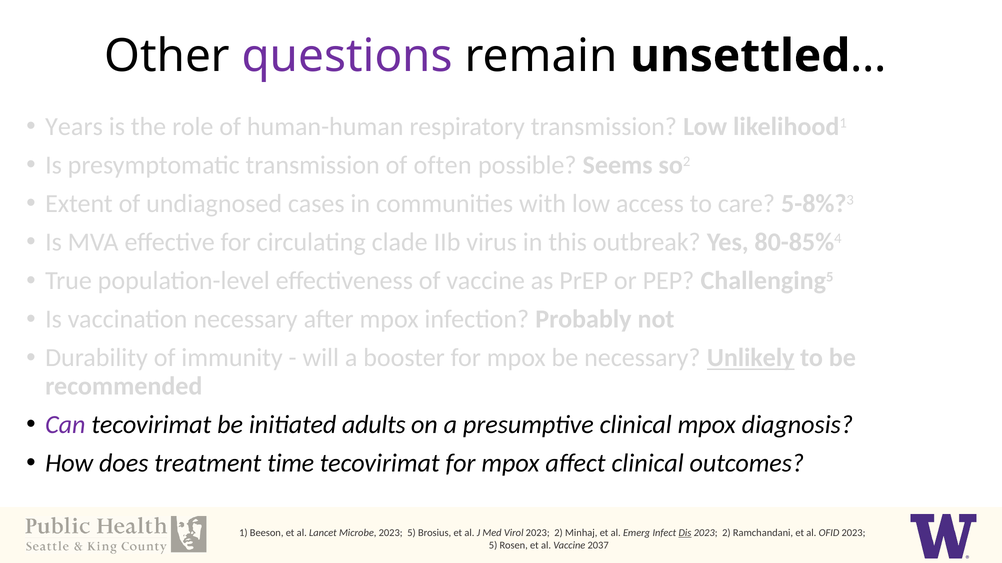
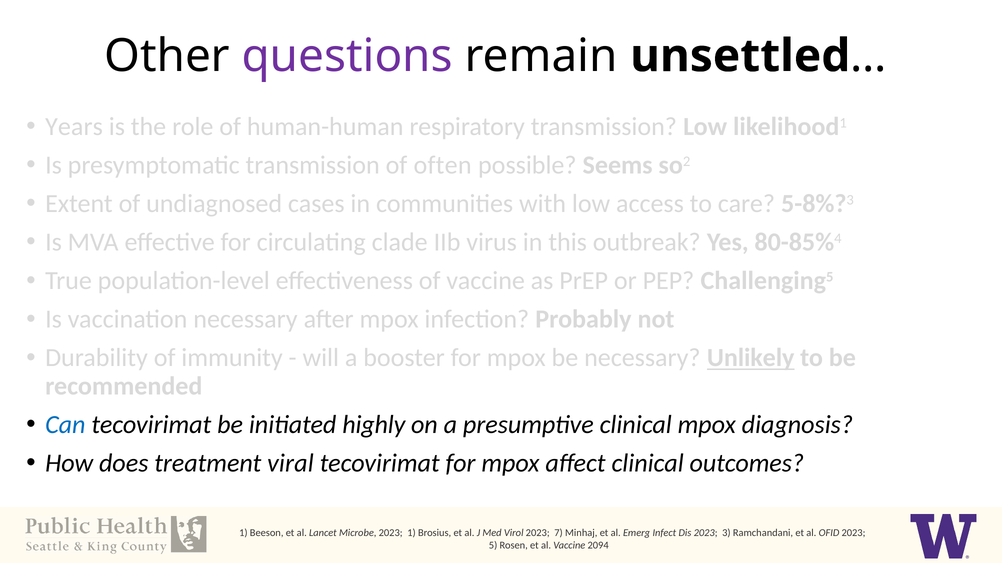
Can colour: purple -> blue
adults: adults -> highly
time: time -> viral
Microbe 2023 5: 5 -> 1
Virol 2023 2: 2 -> 7
Dis underline: present -> none
2 at (726, 533): 2 -> 3
2037: 2037 -> 2094
